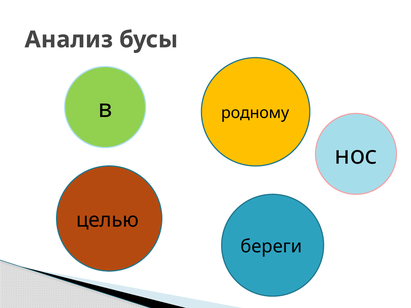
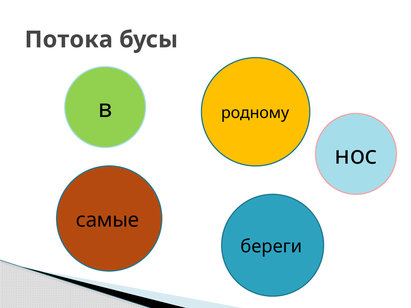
Анализ: Анализ -> Потока
целью: целью -> самые
